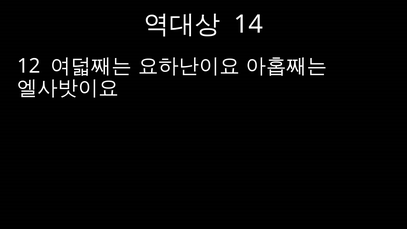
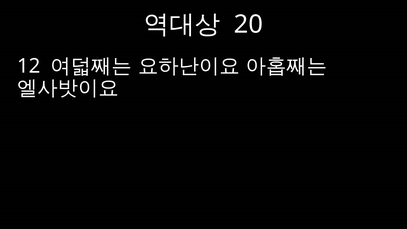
14: 14 -> 20
